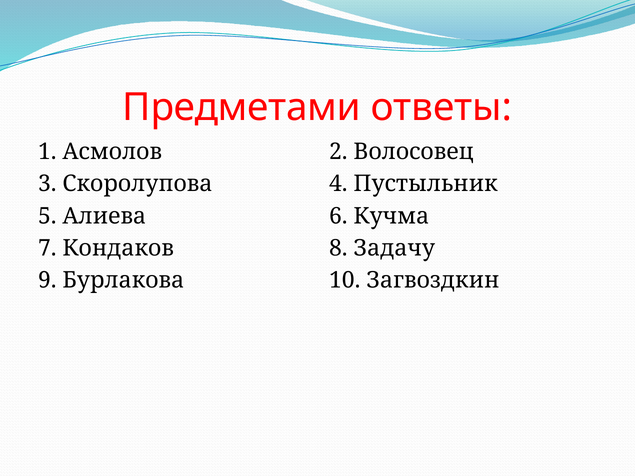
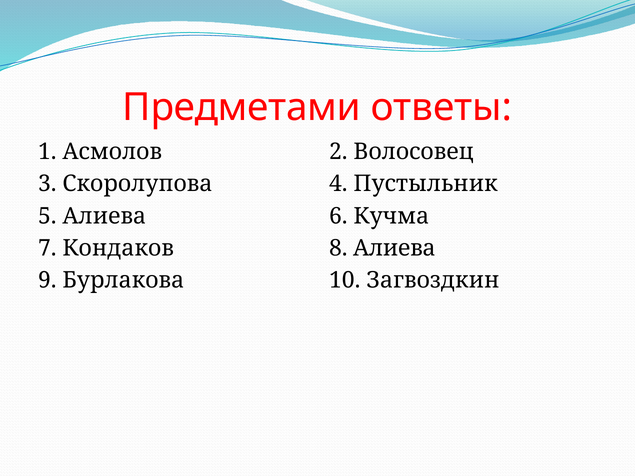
8 Задачу: Задачу -> Алиева
